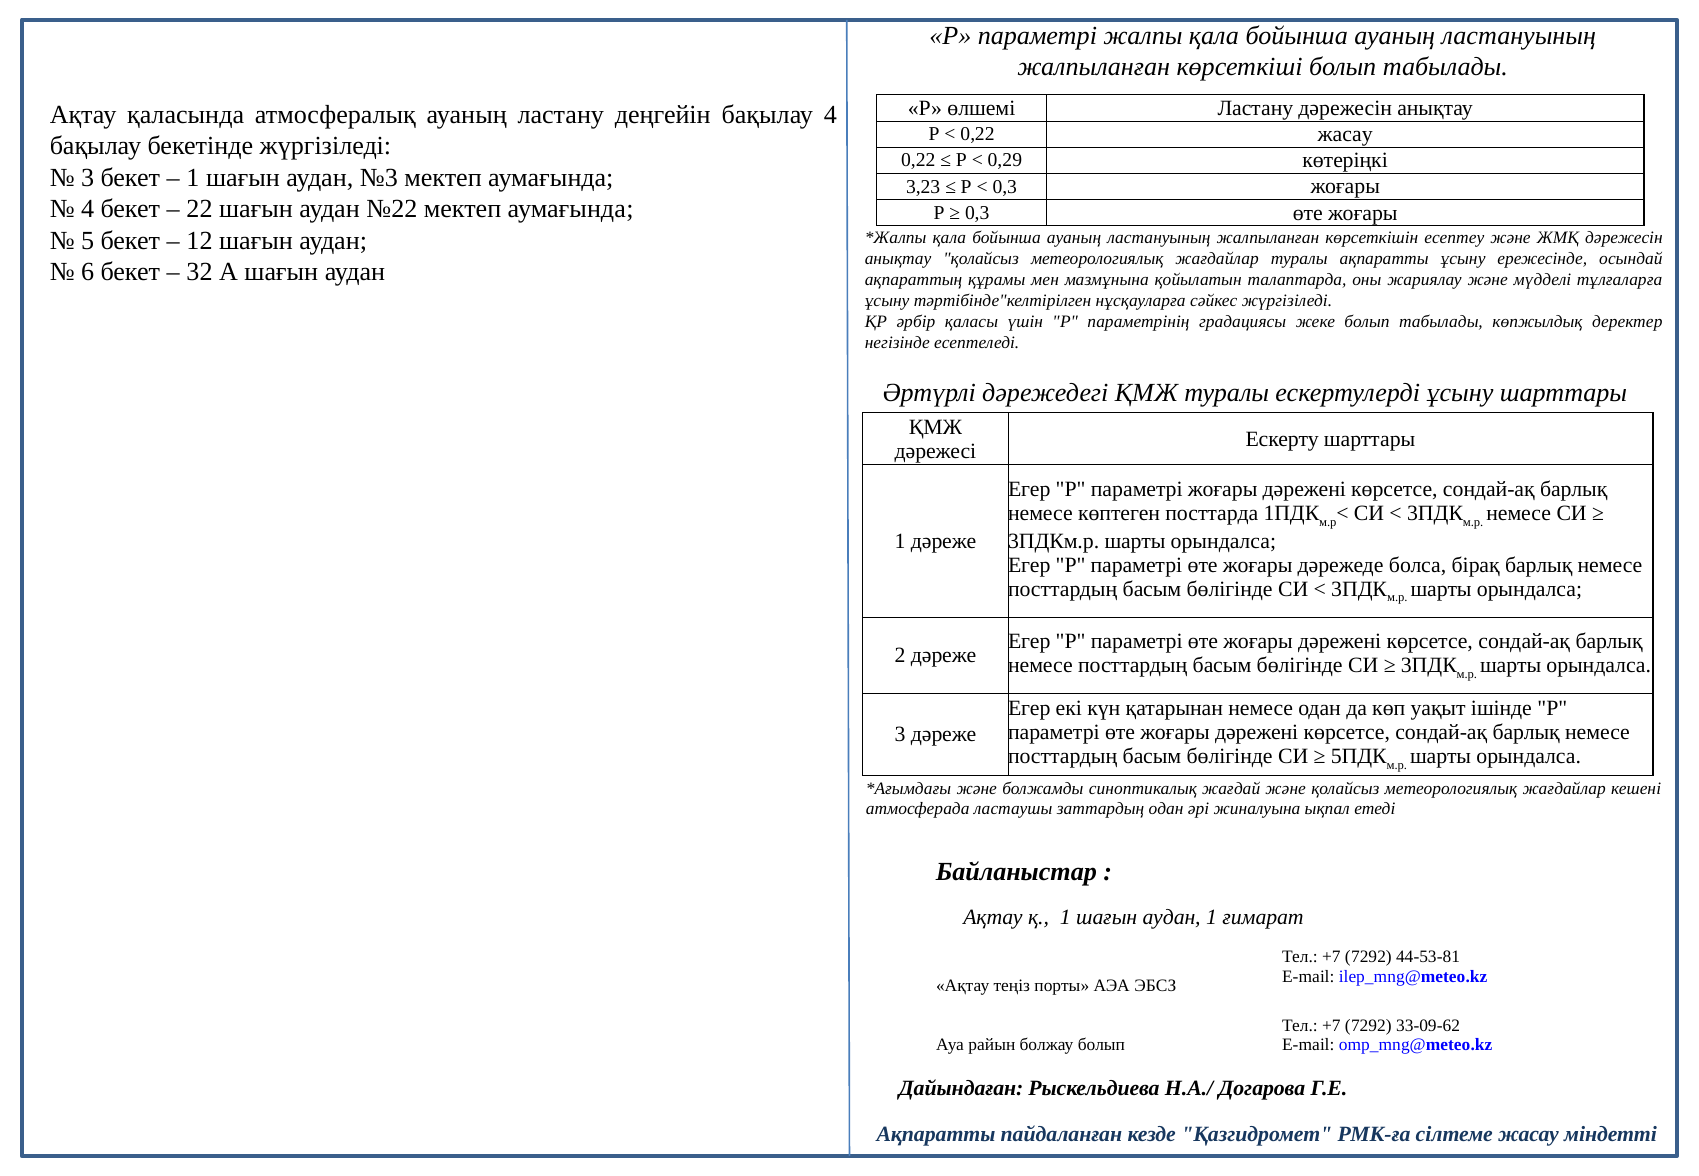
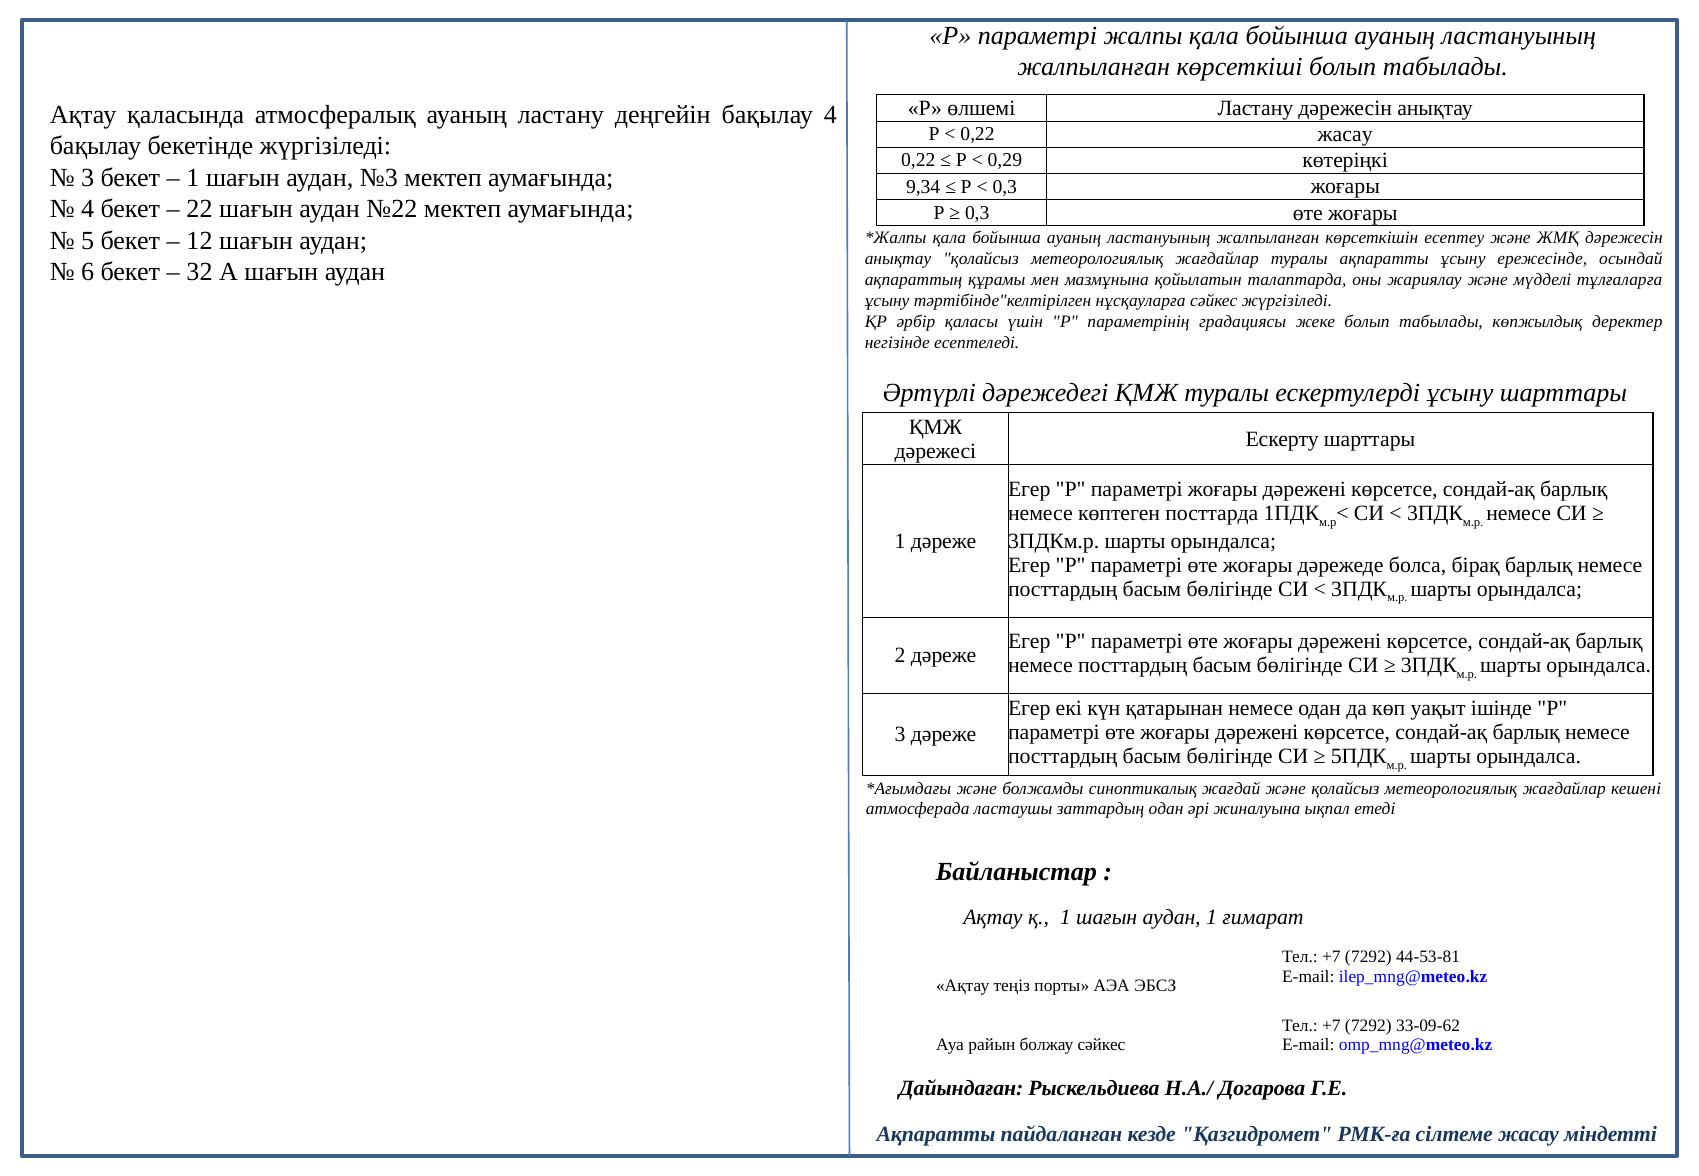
3,23: 3,23 -> 9,34
болжау болып: болып -> сәйкес
